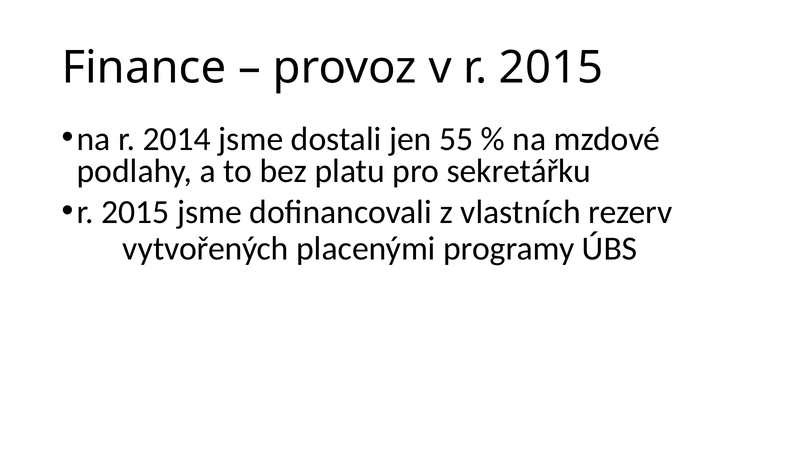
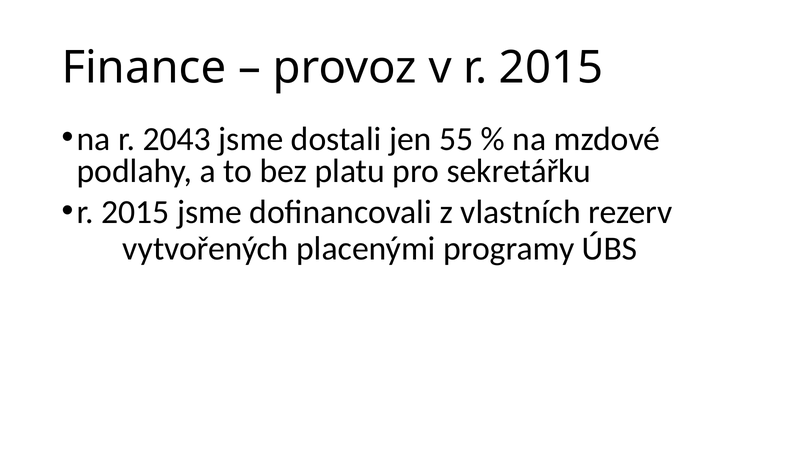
2014: 2014 -> 2043
